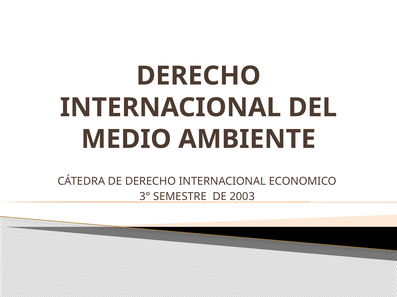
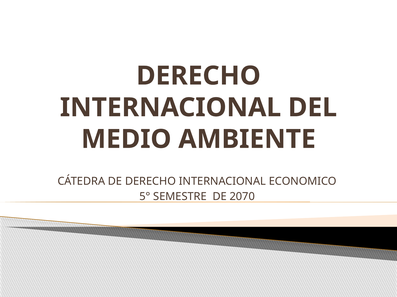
3°: 3° -> 5°
2003: 2003 -> 2070
